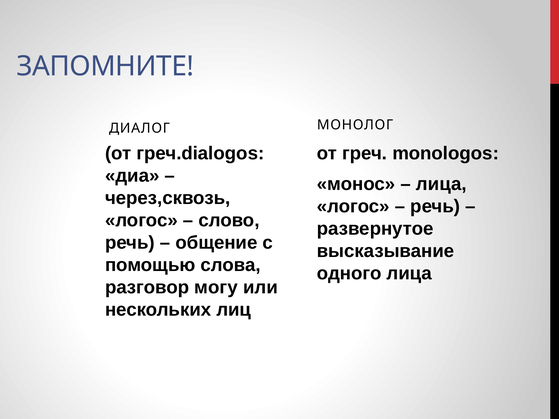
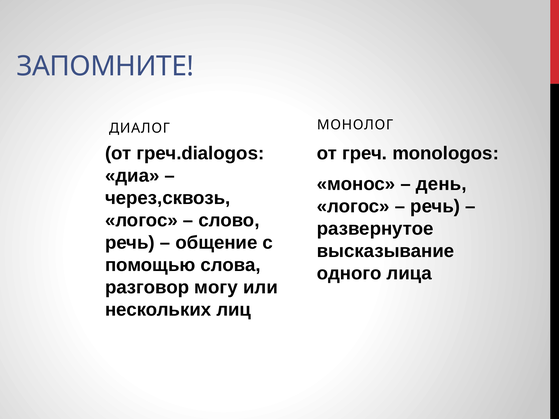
лица at (441, 184): лица -> день
